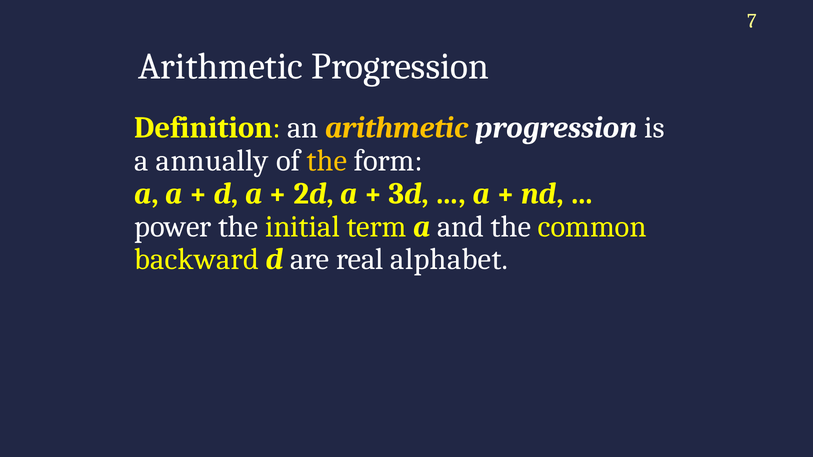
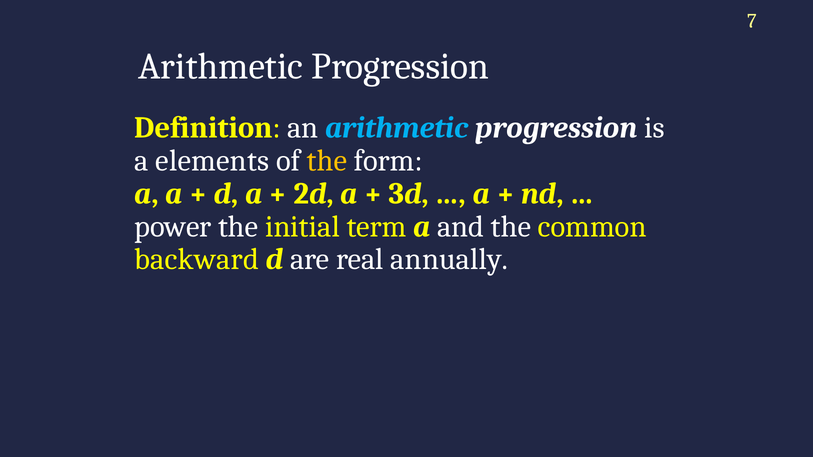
arithmetic at (397, 128) colour: yellow -> light blue
annually: annually -> elements
alphabet: alphabet -> annually
